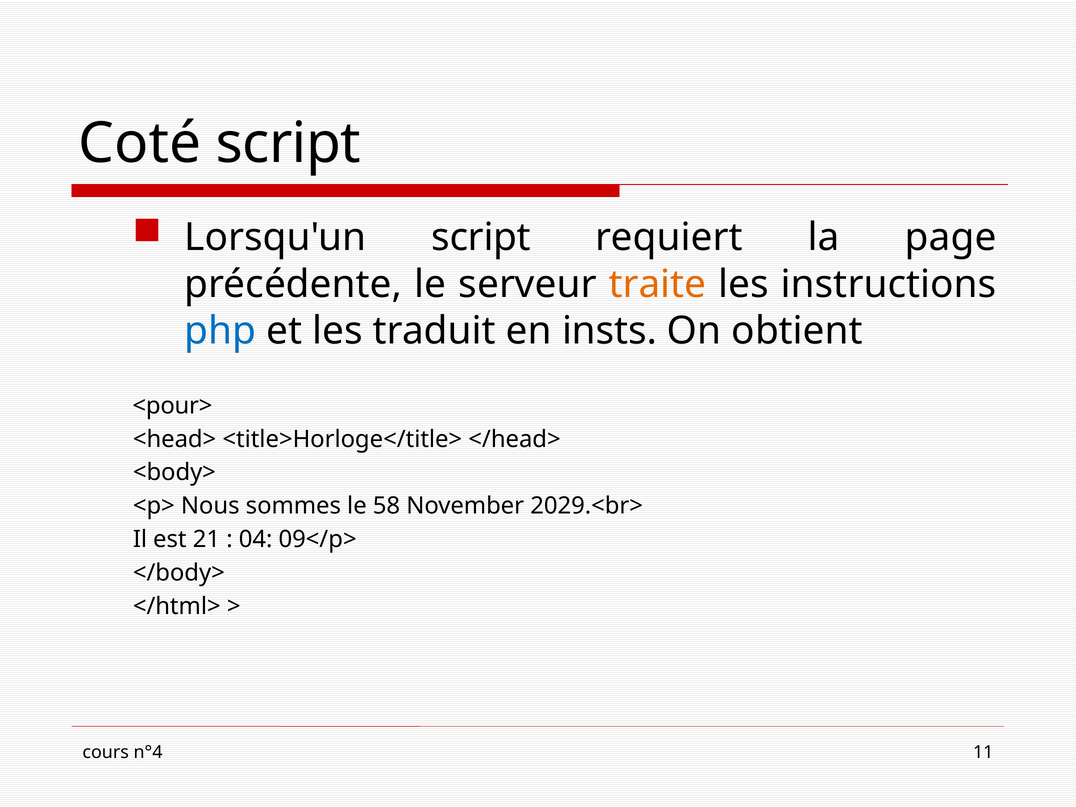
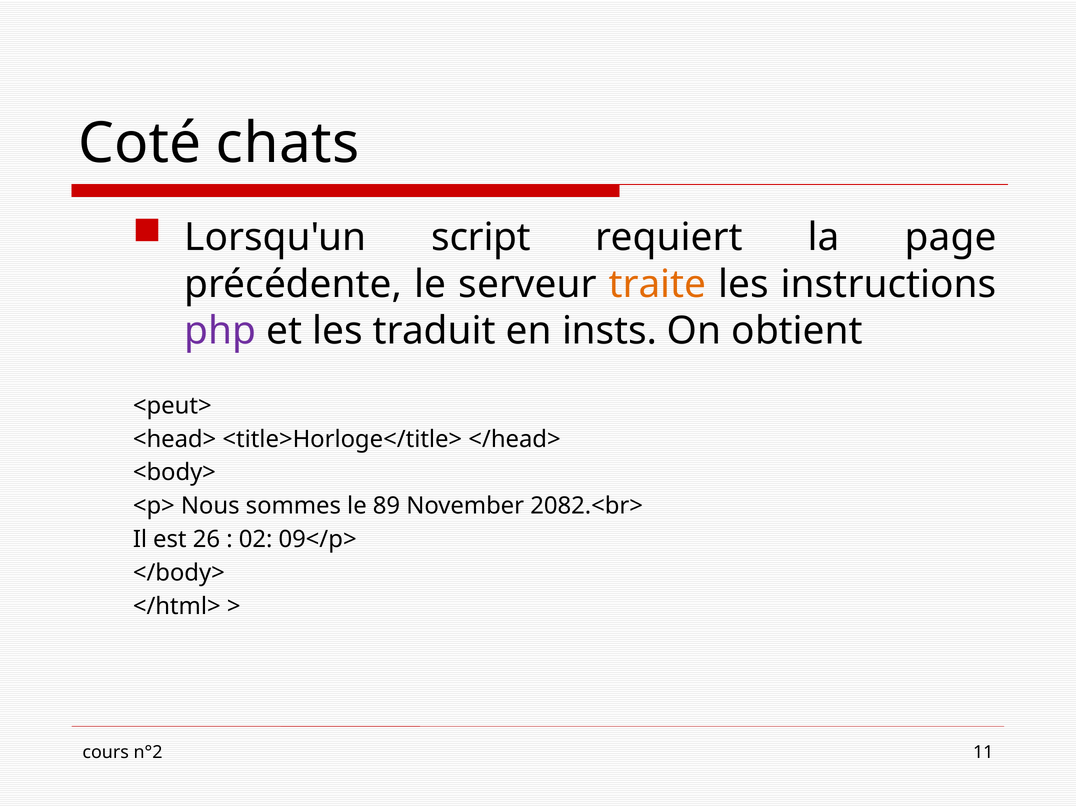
Coté script: script -> chats
php colour: blue -> purple
<pour>: <pour> -> <peut>
58: 58 -> 89
2029.<br>: 2029.<br> -> 2082.<br>
21: 21 -> 26
04: 04 -> 02
n°4: n°4 -> n°2
